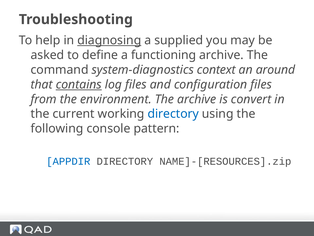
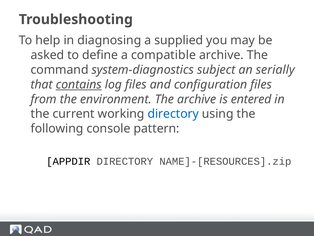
diagnosing underline: present -> none
functioning: functioning -> compatible
context: context -> subject
around: around -> serially
convert: convert -> entered
APPDIR colour: blue -> black
